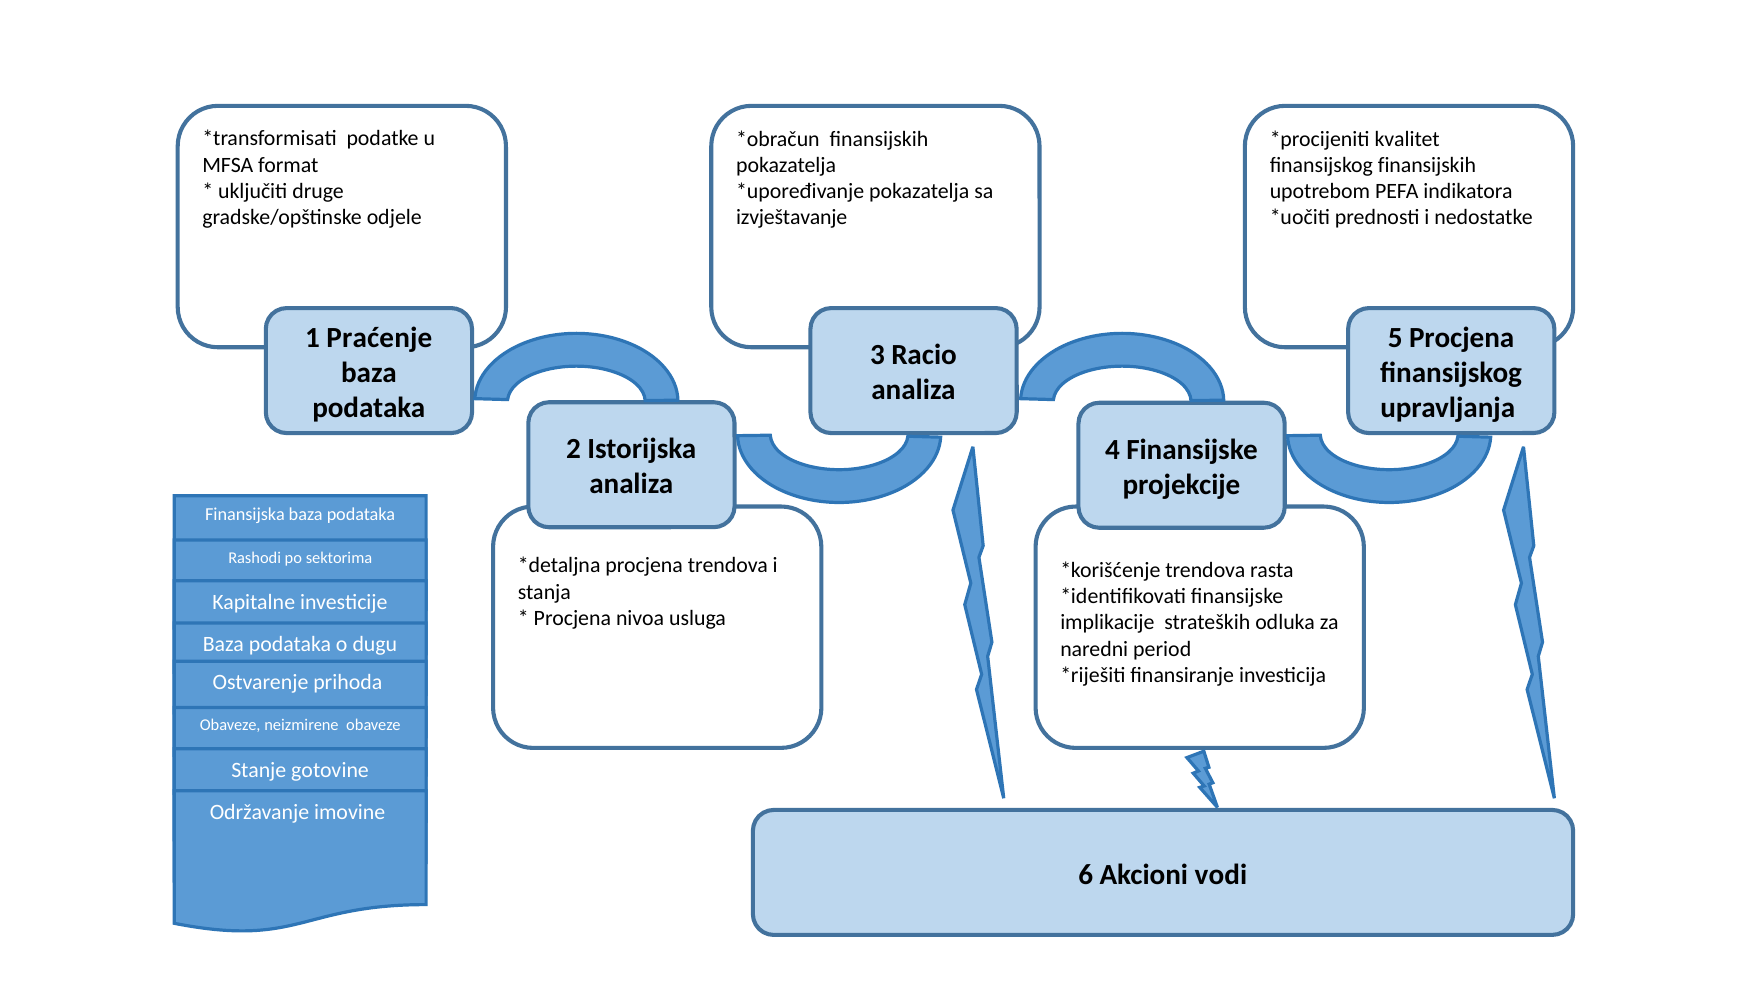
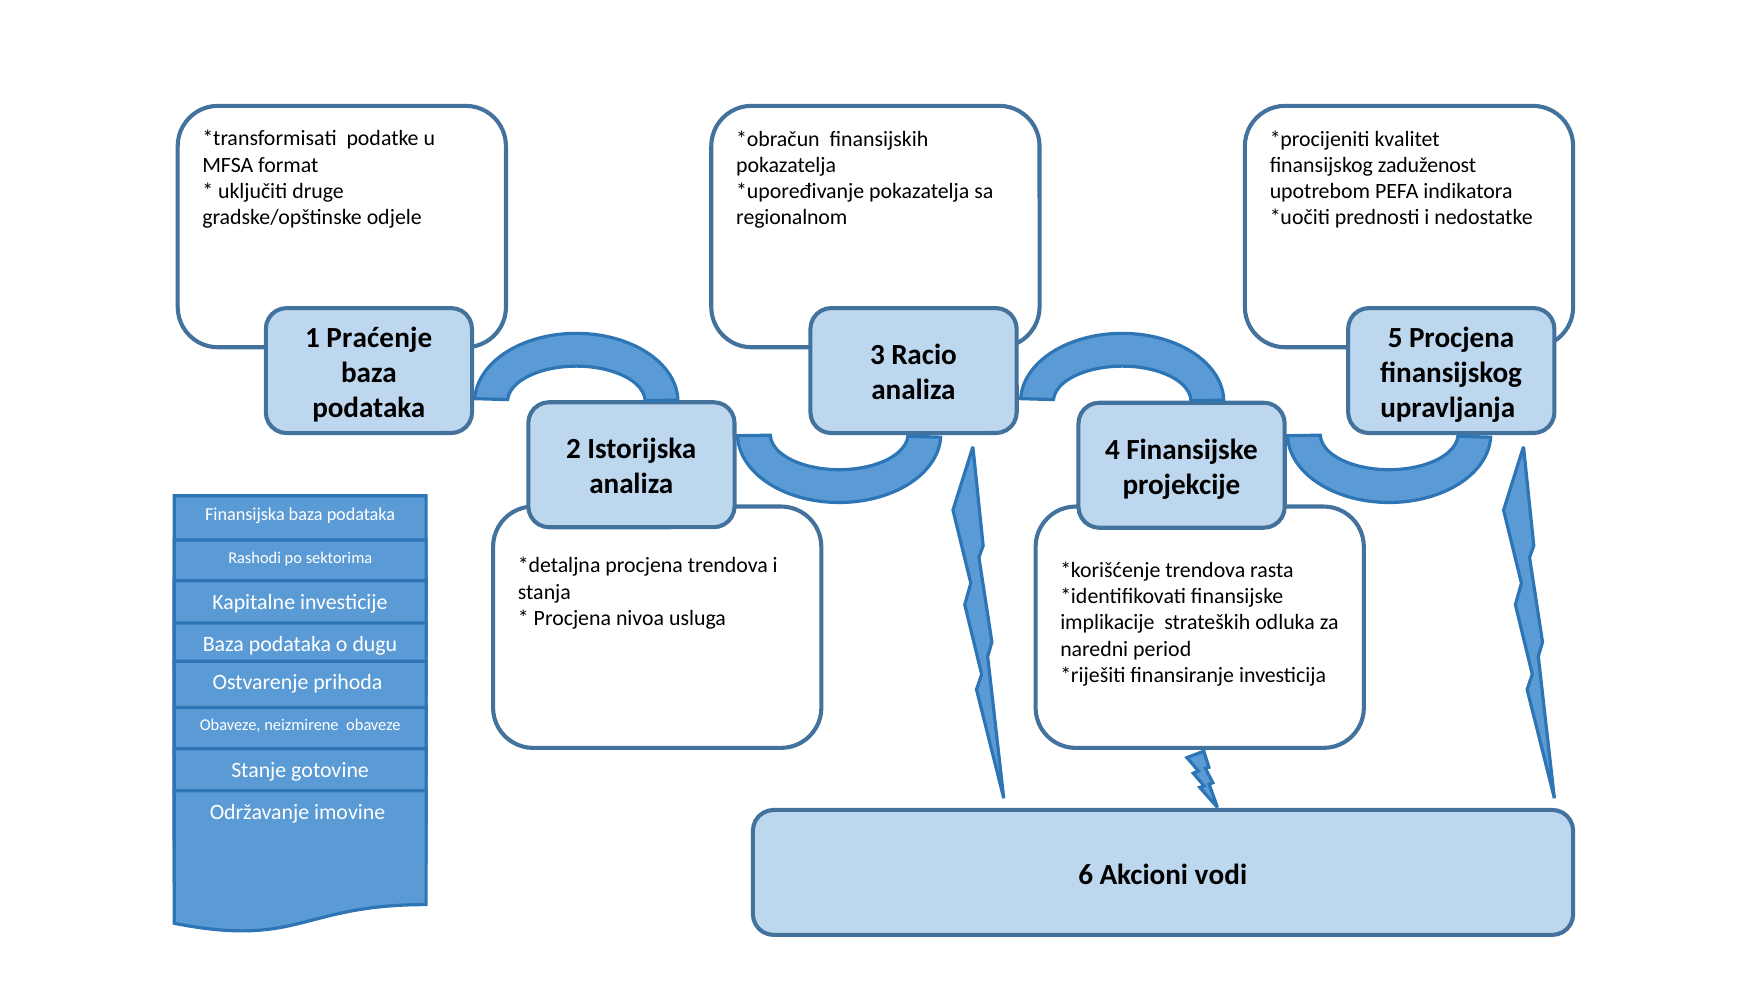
finansijskog finansijskih: finansijskih -> zaduženost
izvještavanje: izvještavanje -> regionalnom
